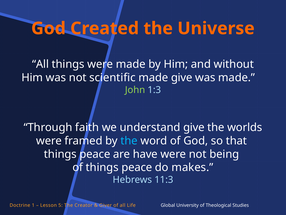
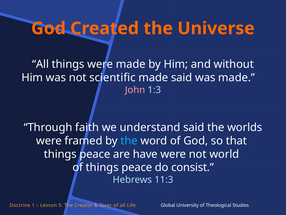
made give: give -> said
John colour: light green -> pink
understand give: give -> said
being: being -> world
makes: makes -> consist
